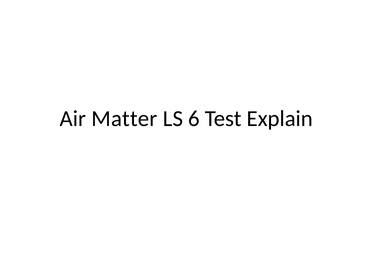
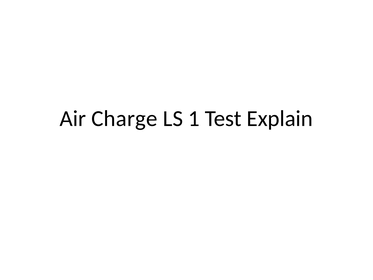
Matter: Matter -> Charge
6: 6 -> 1
